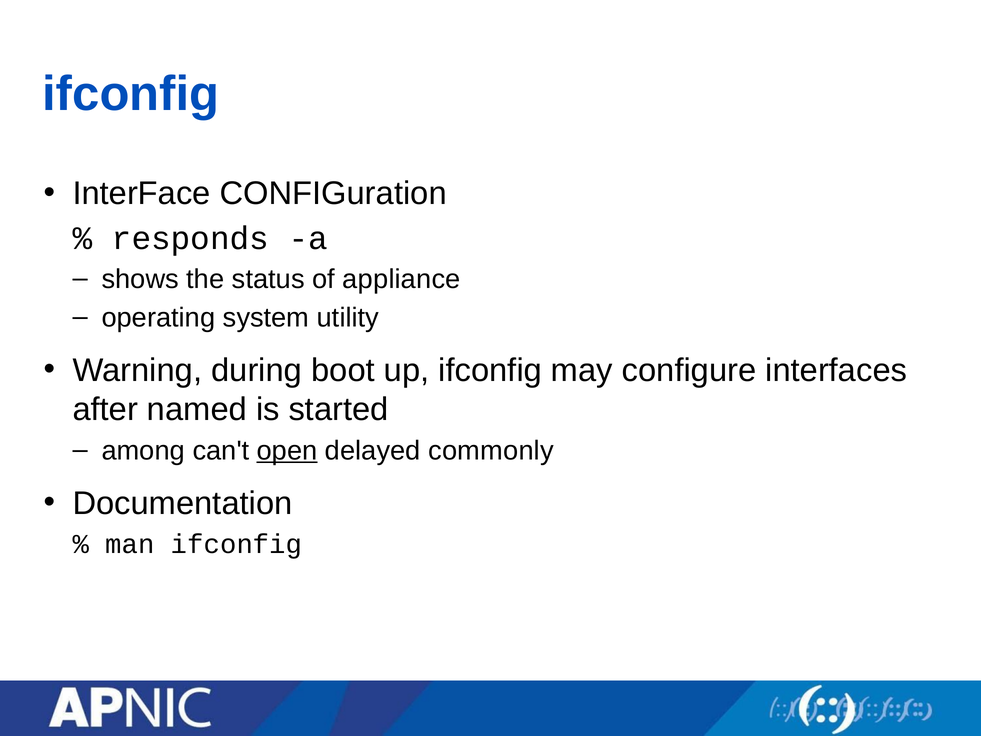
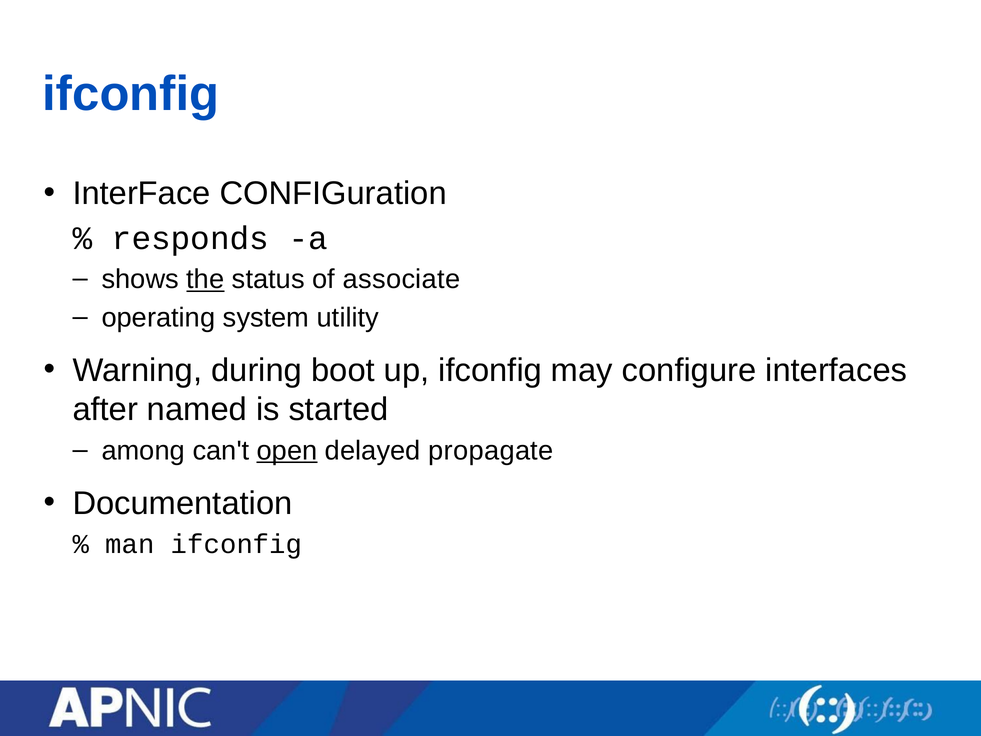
the underline: none -> present
appliance: appliance -> associate
commonly: commonly -> propagate
